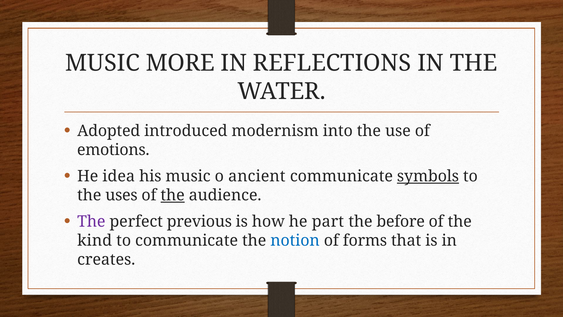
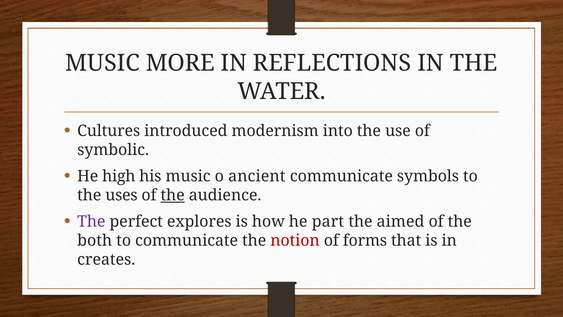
Adopted: Adopted -> Cultures
emotions: emotions -> symbolic
idea: idea -> high
symbols underline: present -> none
previous: previous -> explores
before: before -> aimed
kind: kind -> both
notion colour: blue -> red
